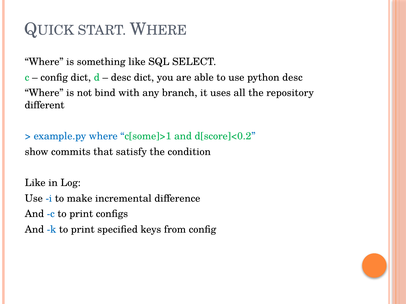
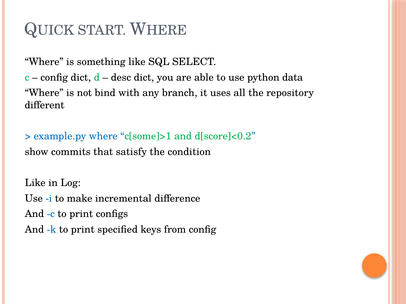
python desc: desc -> data
